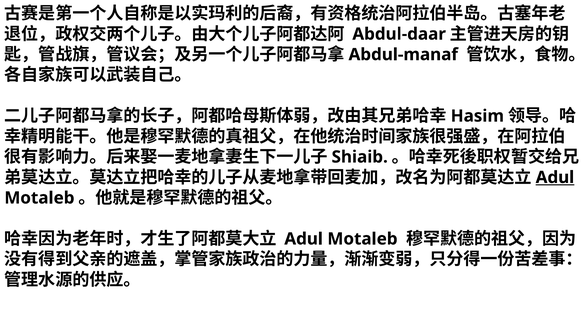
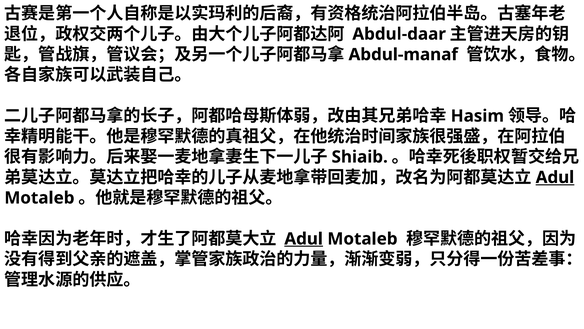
Adul at (304, 239) underline: none -> present
